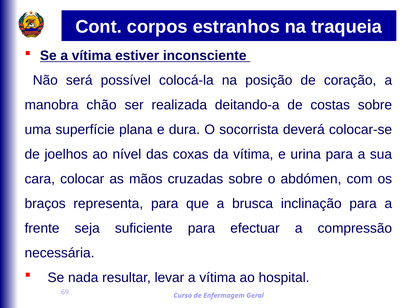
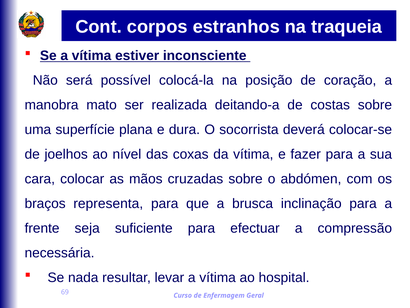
chão: chão -> mato
urina: urina -> fazer
